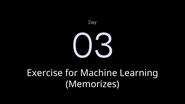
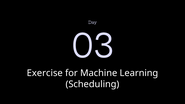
Memorizes: Memorizes -> Scheduling
